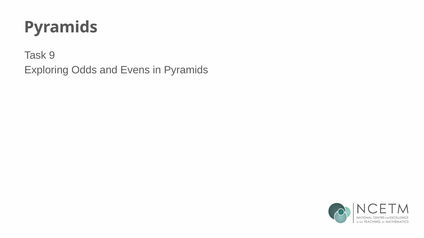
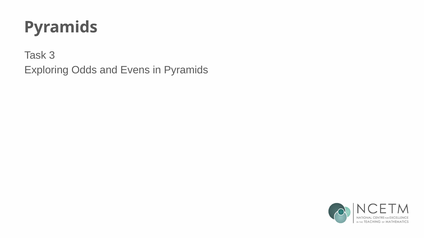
9: 9 -> 3
